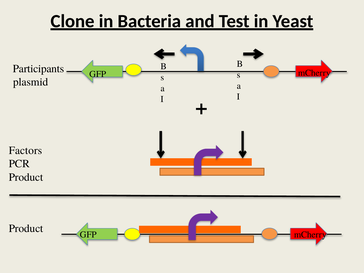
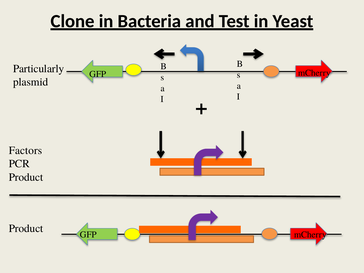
Participants: Participants -> Particularly
